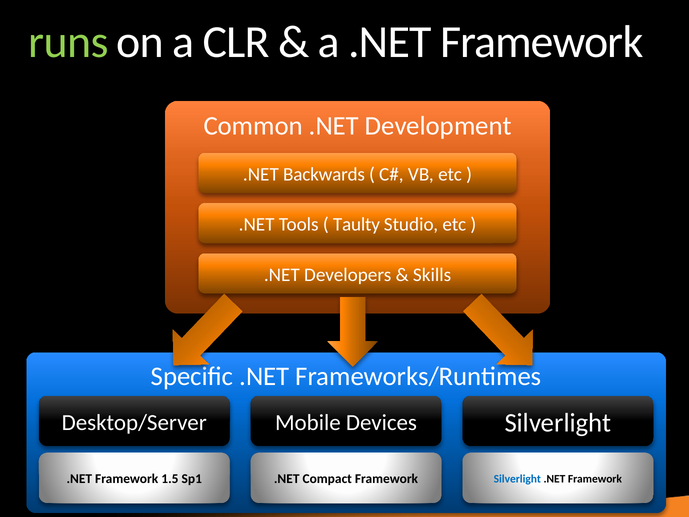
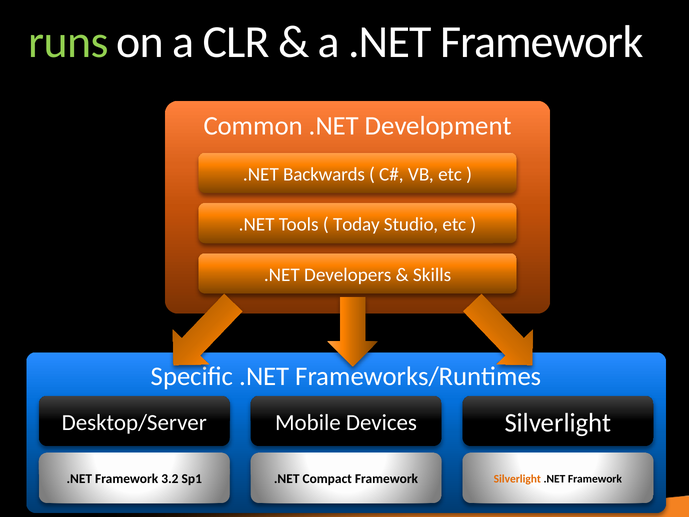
Taulty: Taulty -> Today
1.5: 1.5 -> 3.2
Silverlight at (517, 478) colour: blue -> orange
